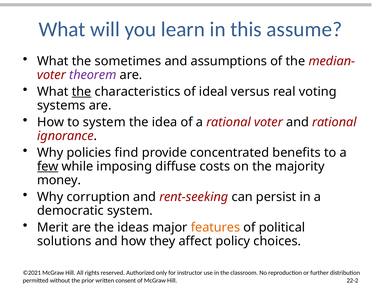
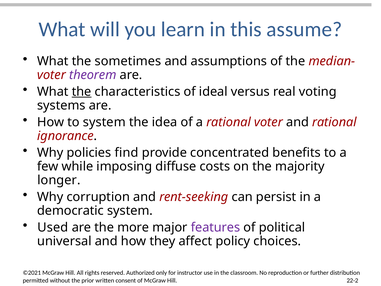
few underline: present -> none
money: money -> longer
Merit: Merit -> Used
ideas: ideas -> more
features colour: orange -> purple
solutions: solutions -> universal
